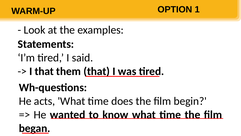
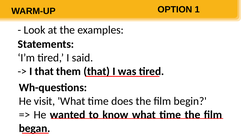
acts: acts -> visit
